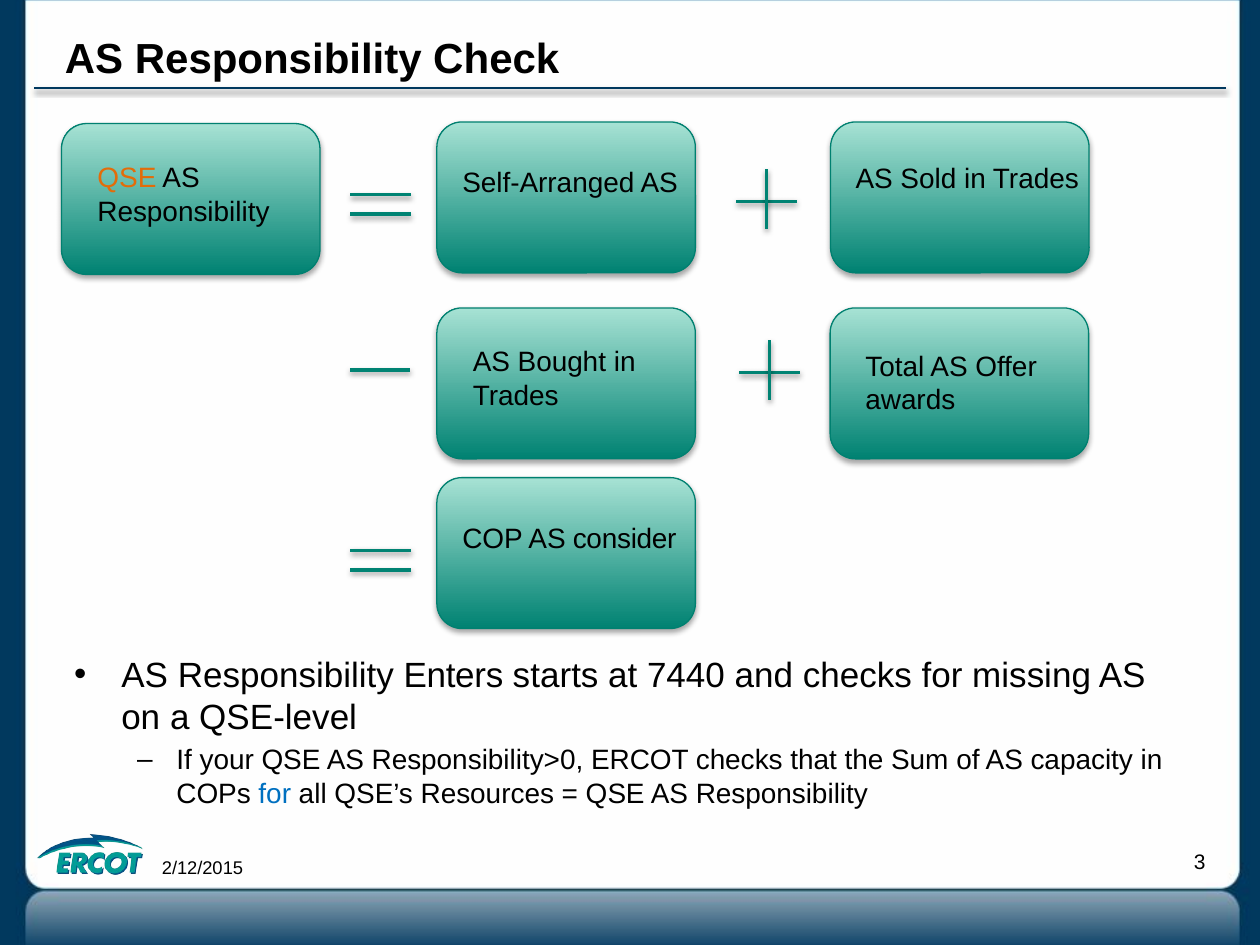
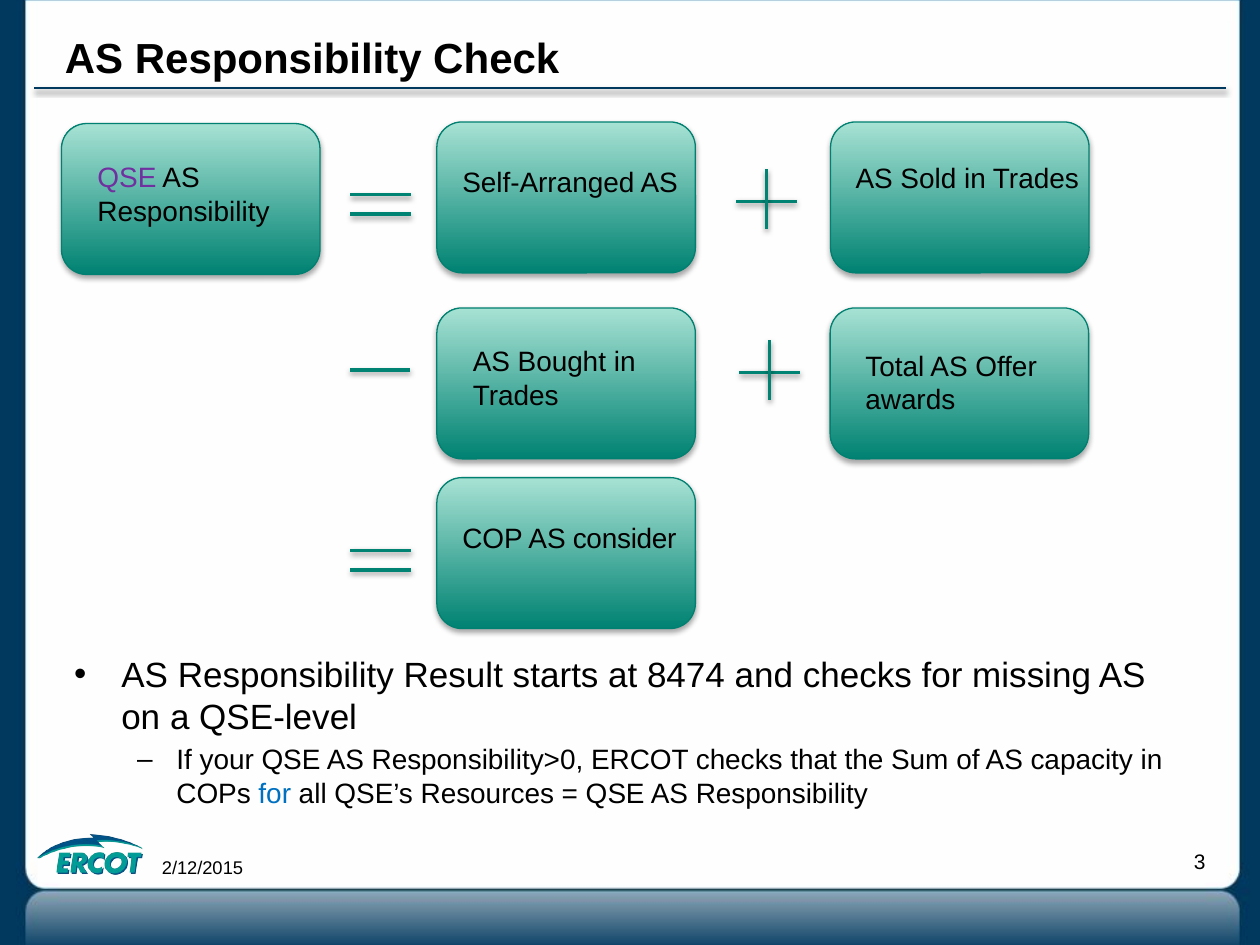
QSE at (127, 178) colour: orange -> purple
Enters: Enters -> Result
7440: 7440 -> 8474
